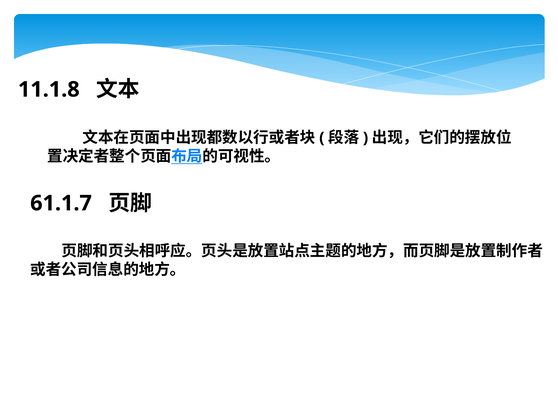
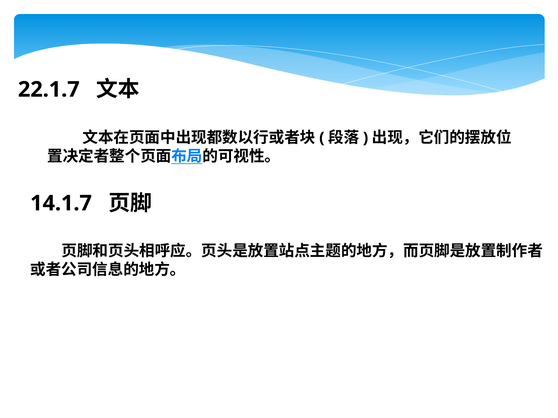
11.1.8: 11.1.8 -> 22.1.7
61.1.7: 61.1.7 -> 14.1.7
